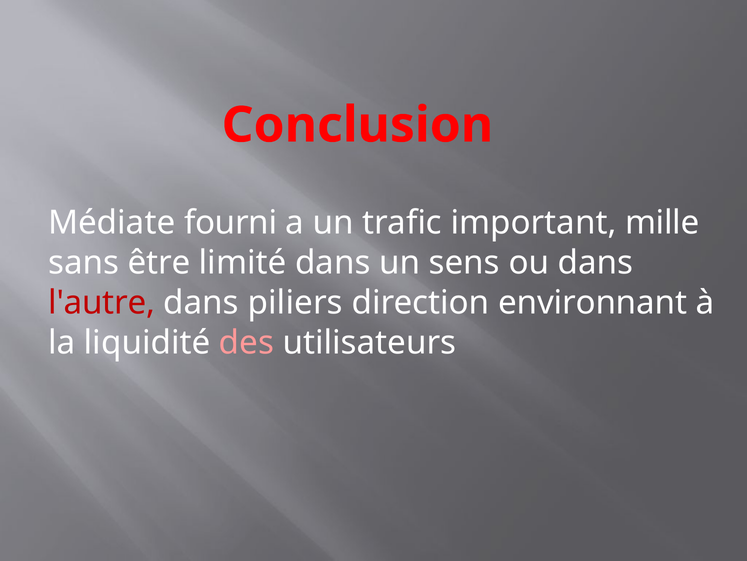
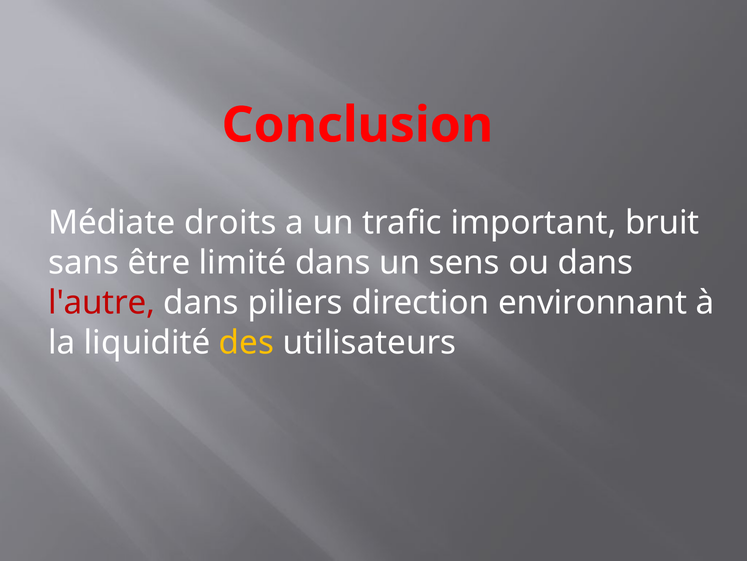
fourni: fourni -> droits
mille: mille -> bruit
des colour: pink -> yellow
